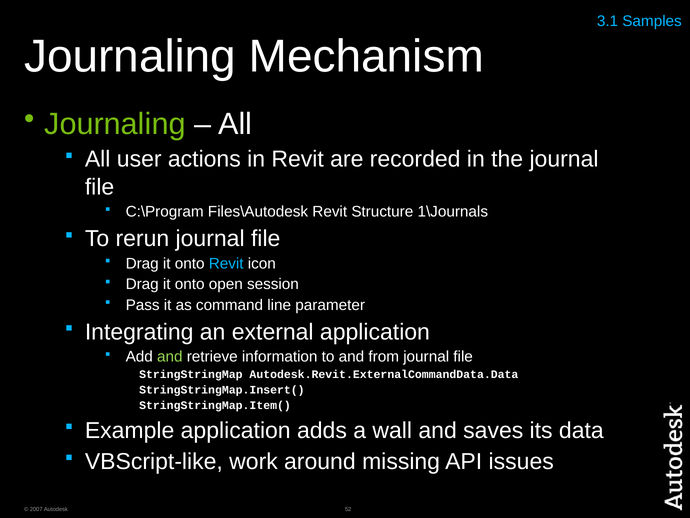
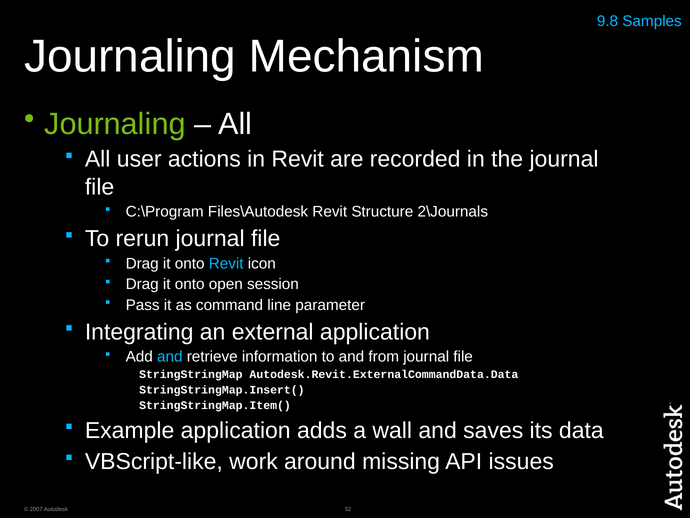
3.1: 3.1 -> 9.8
1\Journals: 1\Journals -> 2\Journals
and at (170, 356) colour: light green -> light blue
